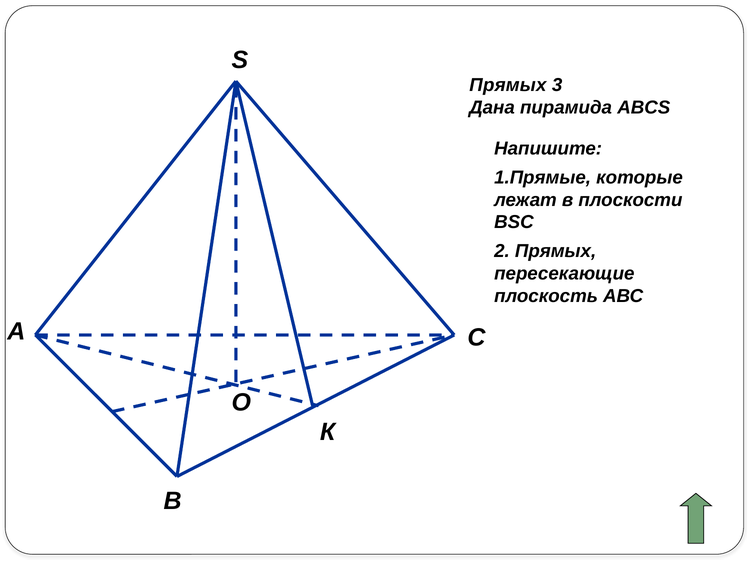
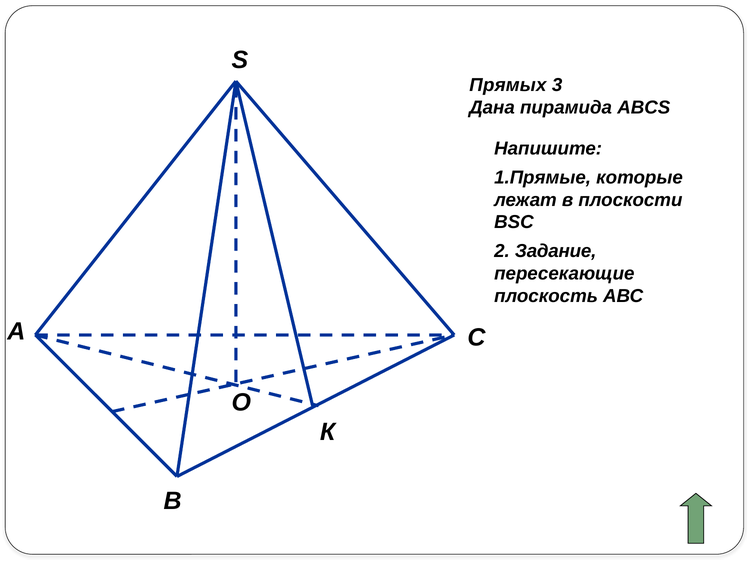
2 Прямых: Прямых -> Задание
